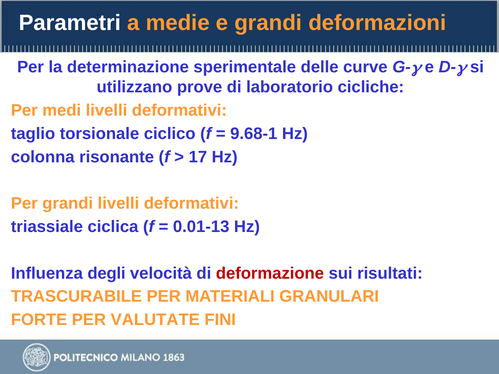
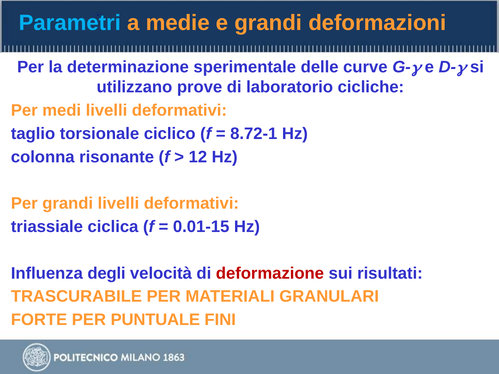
Parametri colour: white -> light blue
9.68-1: 9.68-1 -> 8.72-1
17: 17 -> 12
0.01-13: 0.01-13 -> 0.01-15
VALUTATE: VALUTATE -> PUNTUALE
